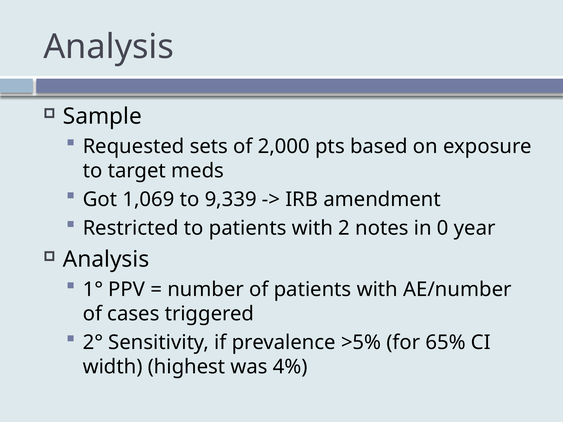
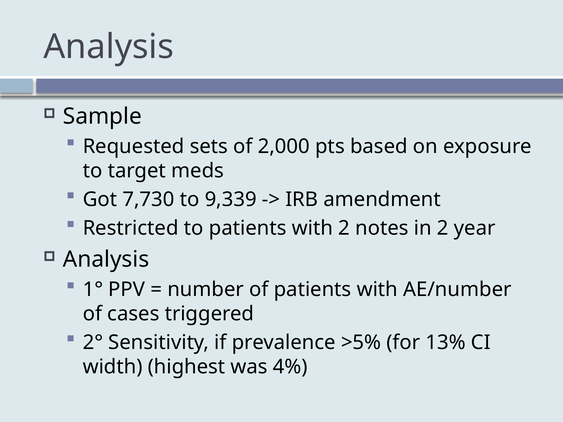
1,069: 1,069 -> 7,730
in 0: 0 -> 2
65%: 65% -> 13%
